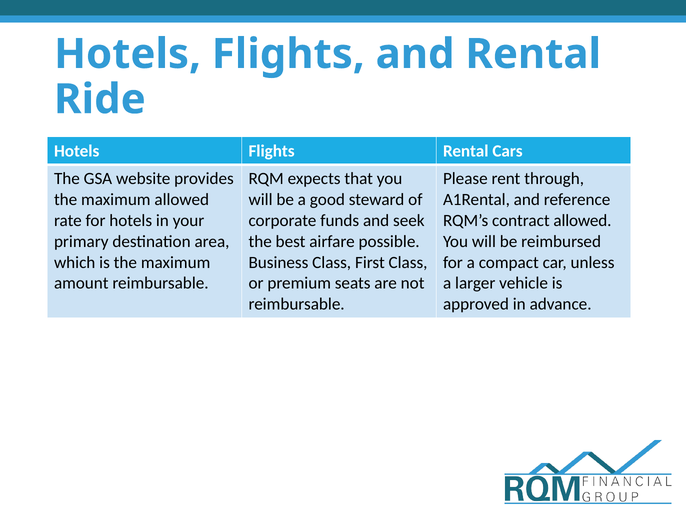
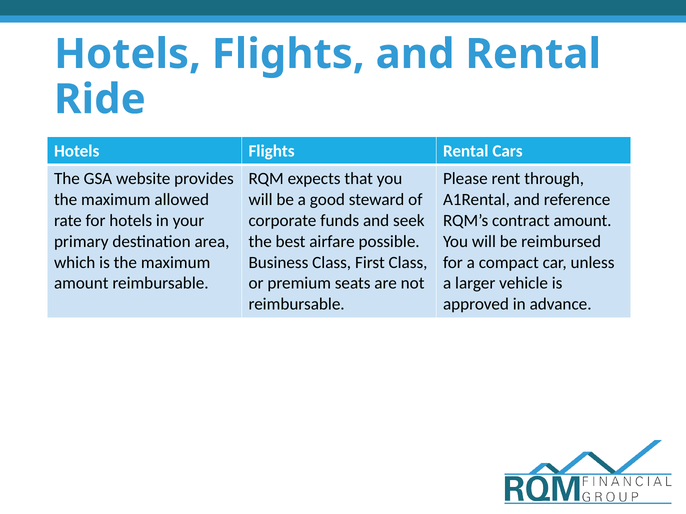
contract allowed: allowed -> amount
